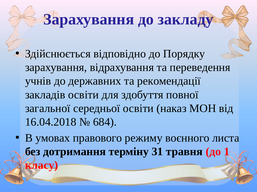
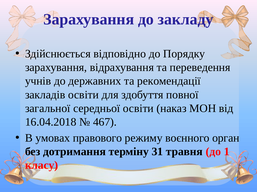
684: 684 -> 467
листа: листа -> орган
